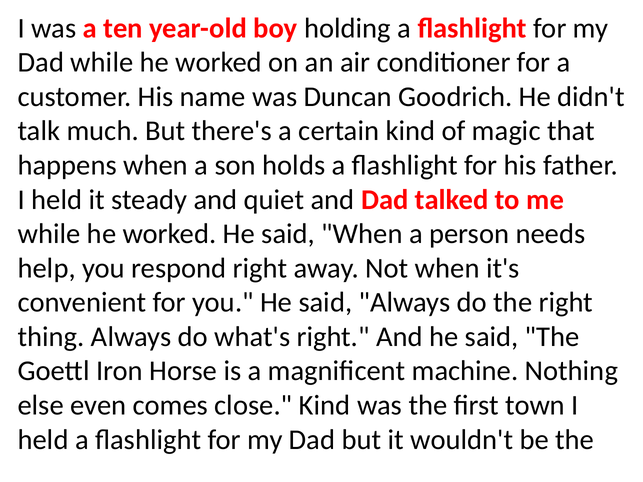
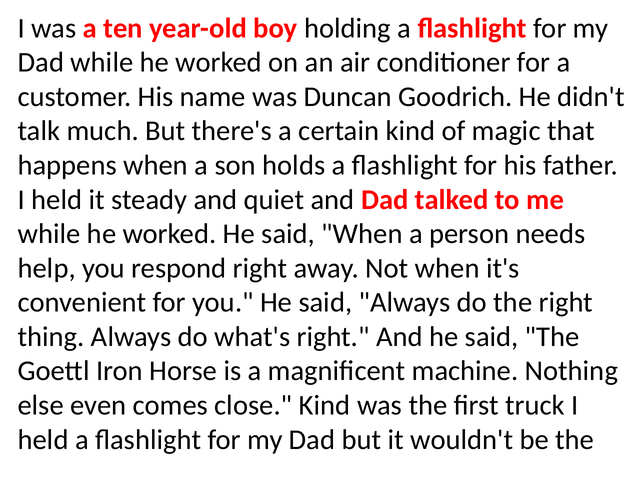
town: town -> truck
